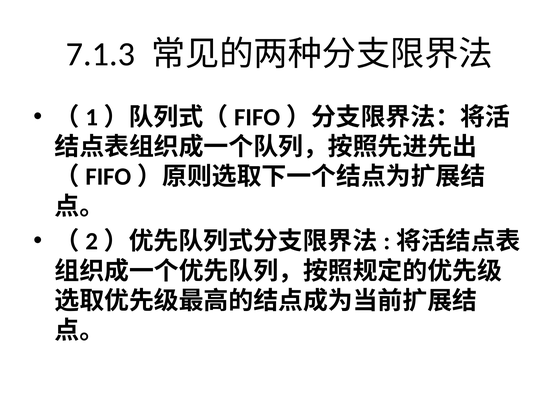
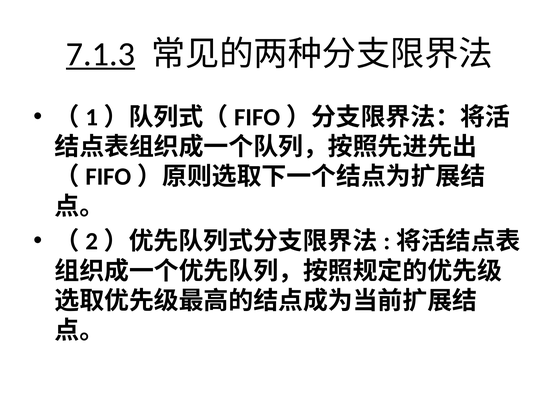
7.1.3 underline: none -> present
